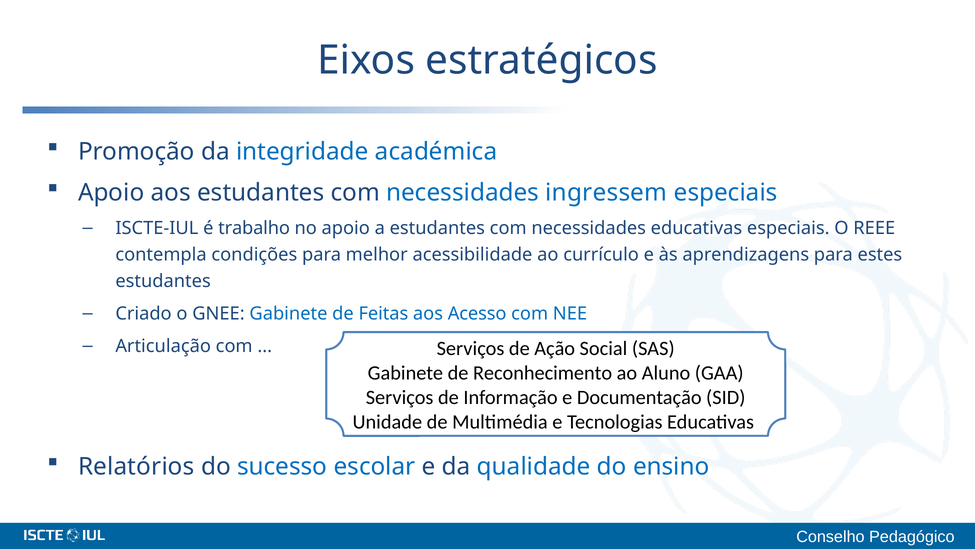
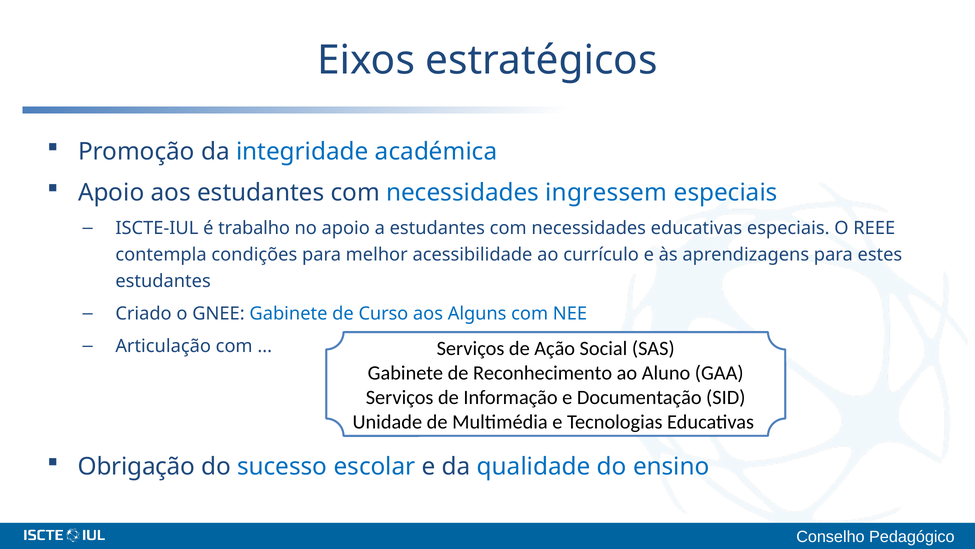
Feitas: Feitas -> Curso
Acesso: Acesso -> Alguns
Relatórios: Relatórios -> Obrigação
